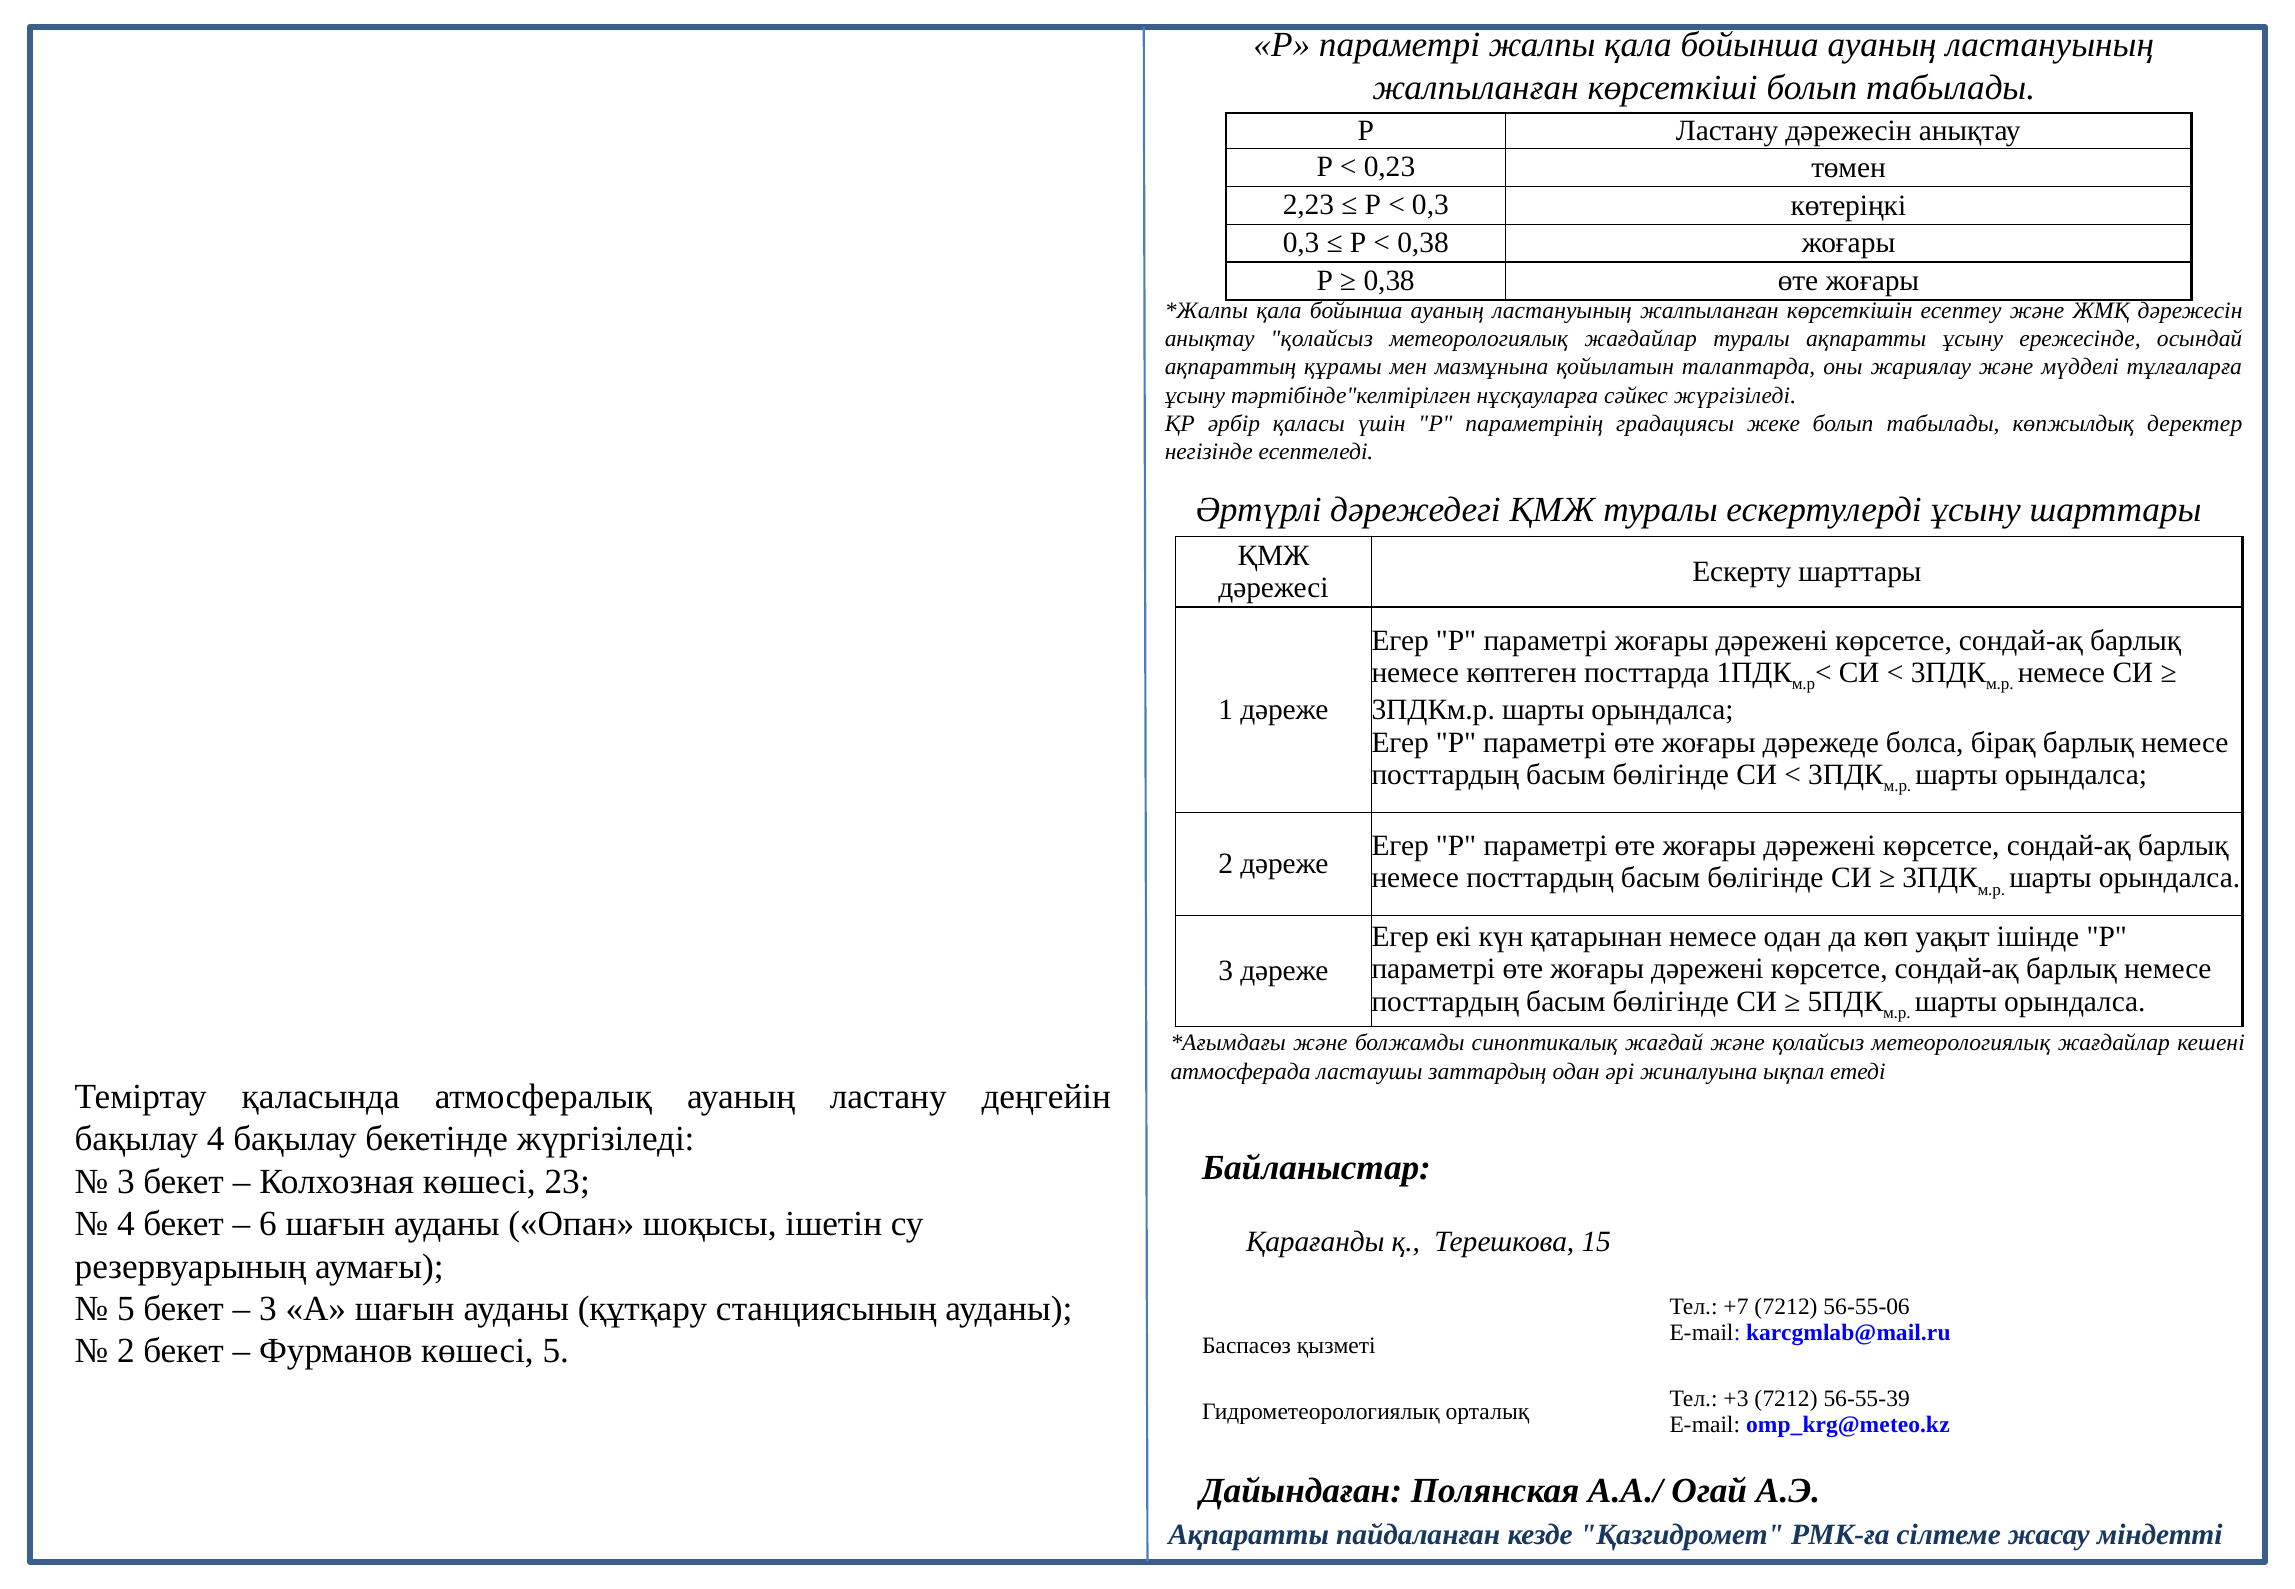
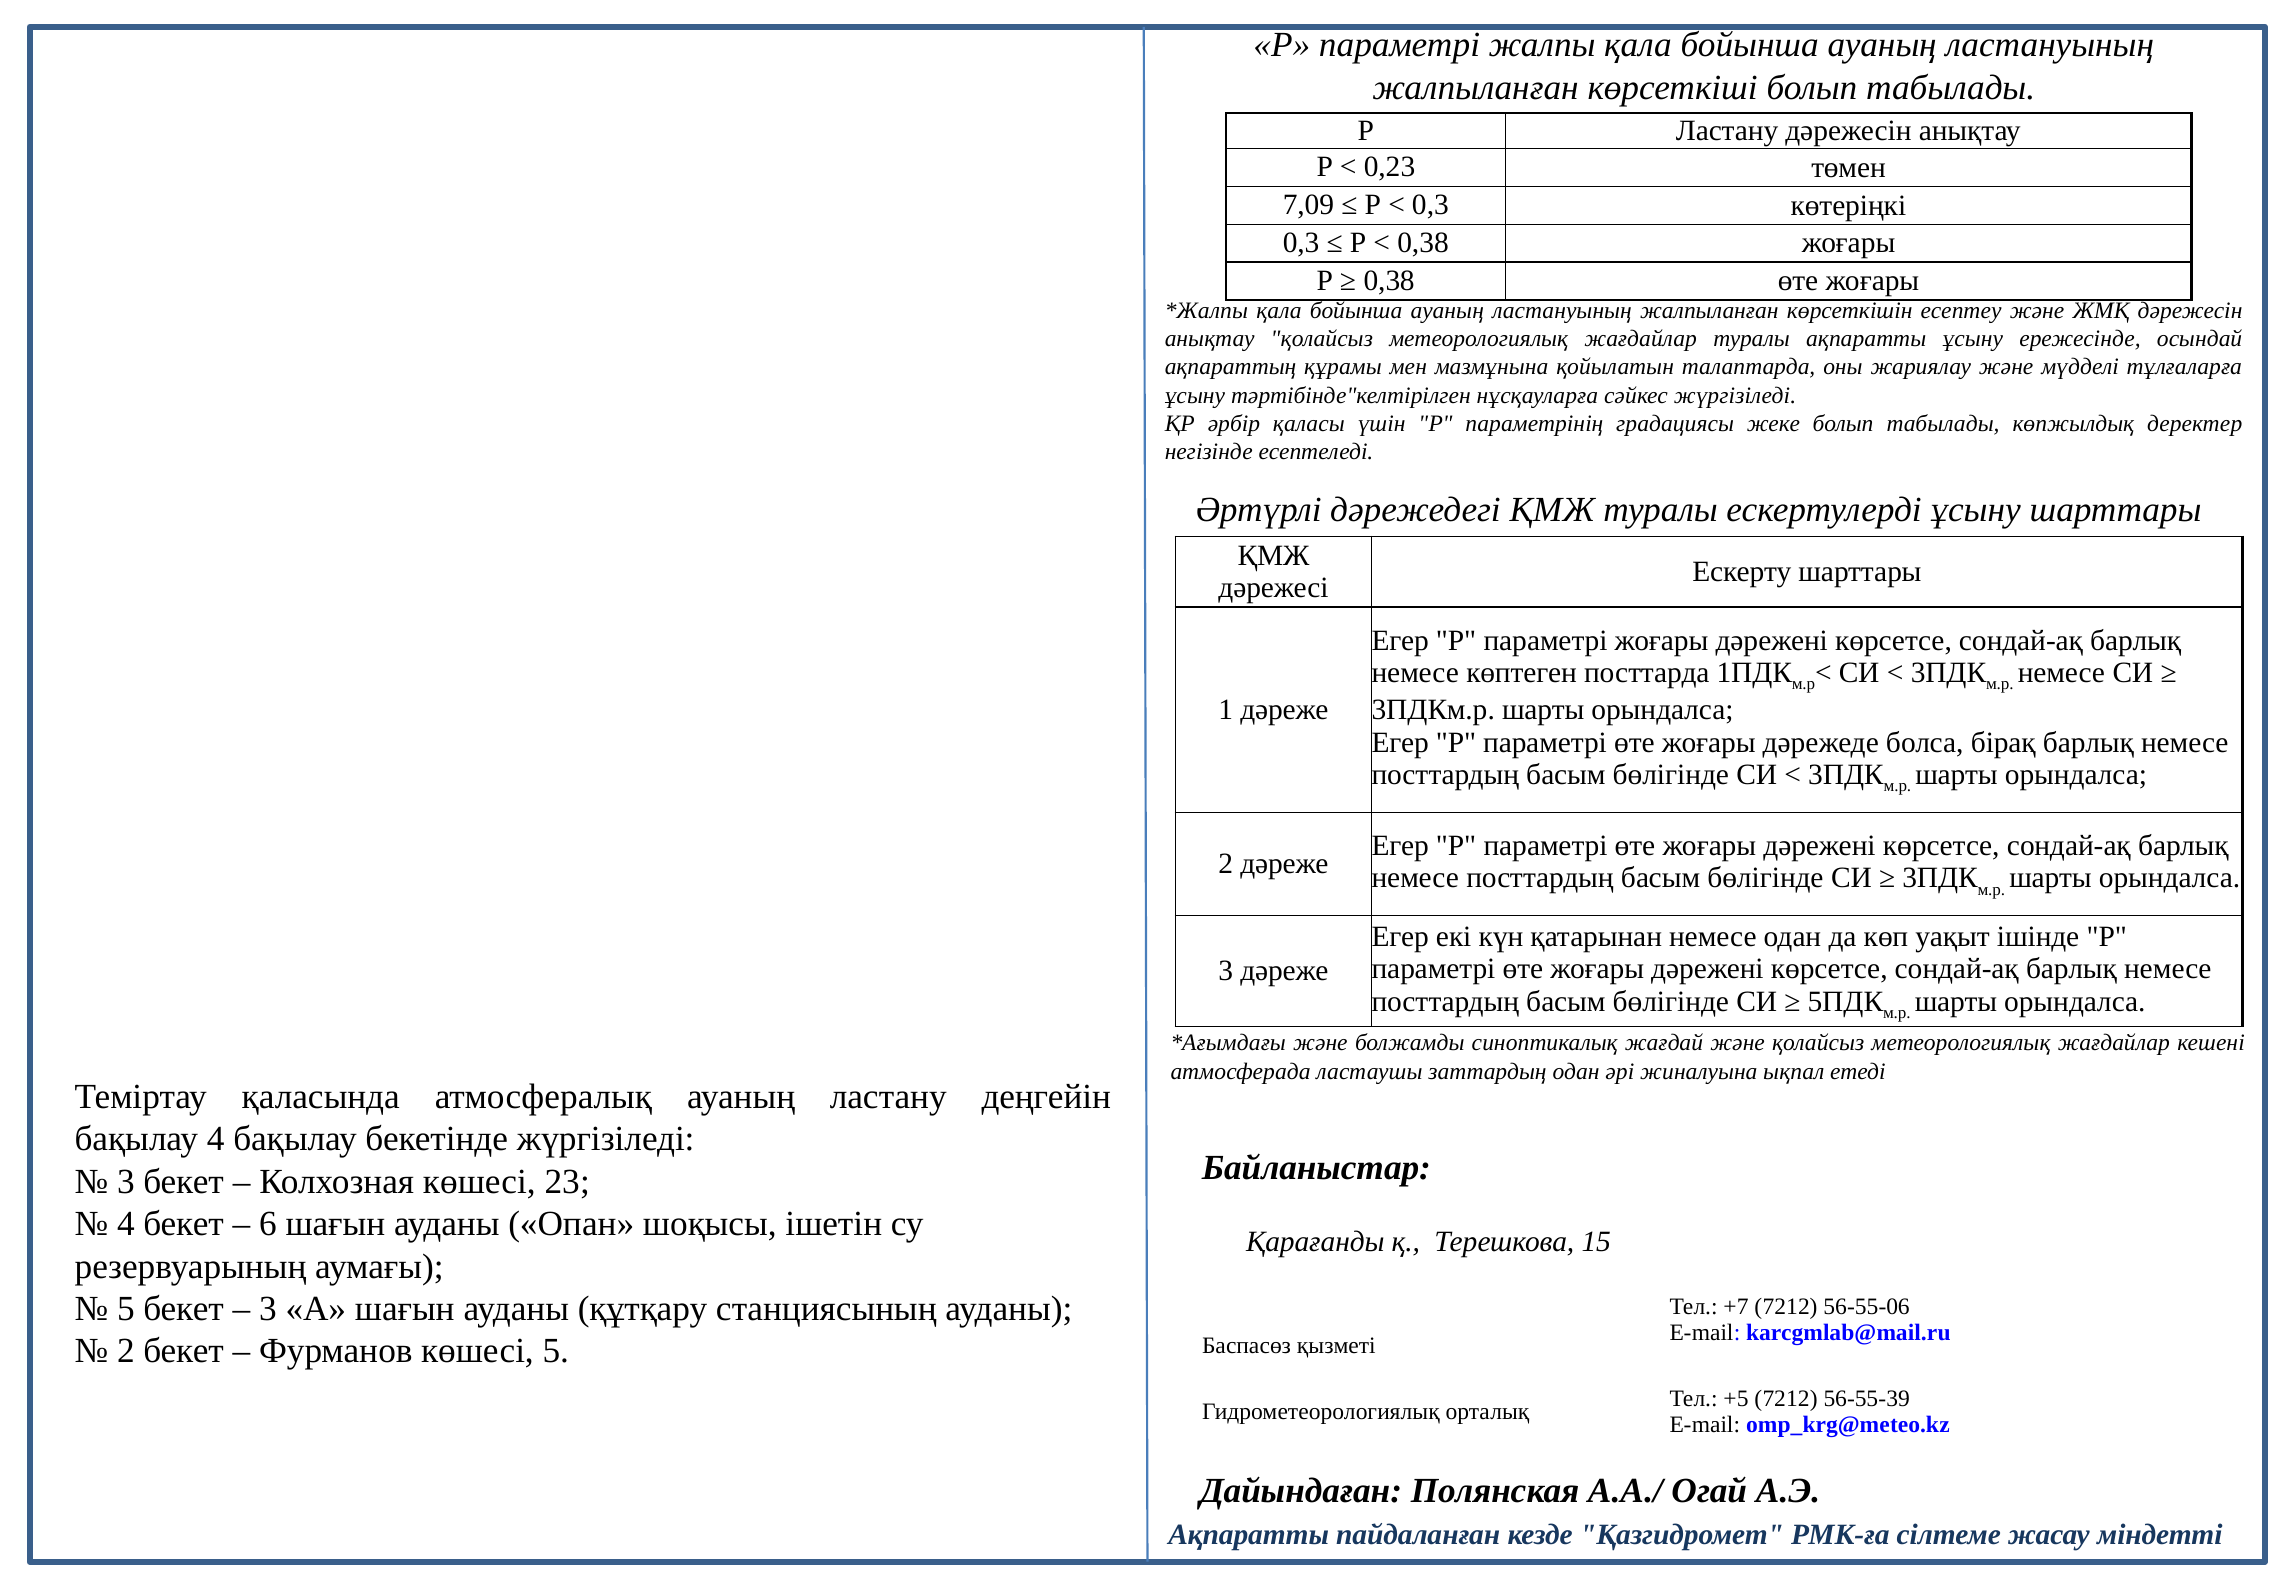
2,23: 2,23 -> 7,09
+3: +3 -> +5
